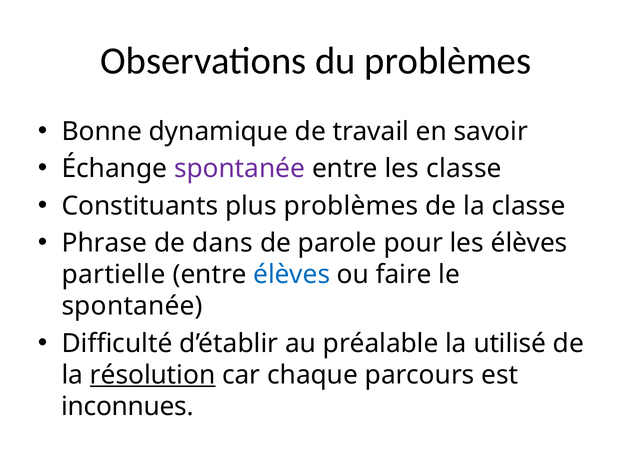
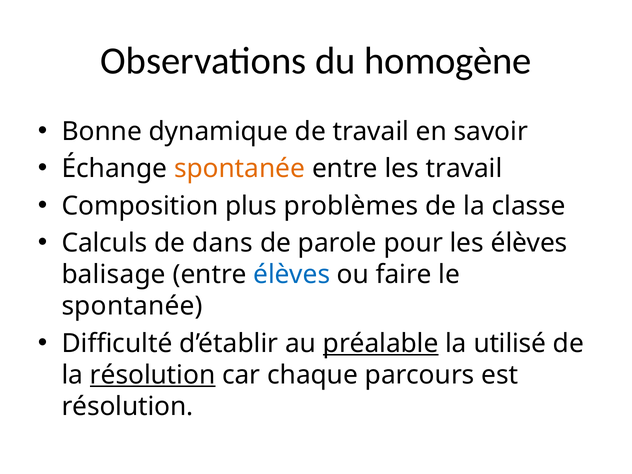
du problèmes: problèmes -> homogène
spontanée at (240, 169) colour: purple -> orange
les classe: classe -> travail
Constituants: Constituants -> Composition
Phrase: Phrase -> Calculs
partielle: partielle -> balisage
préalable underline: none -> present
inconnues at (128, 407): inconnues -> résolution
